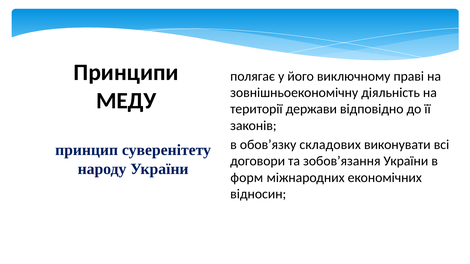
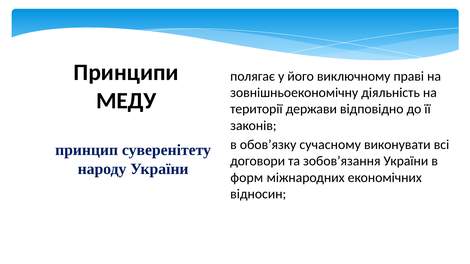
складових: складових -> сучасному
